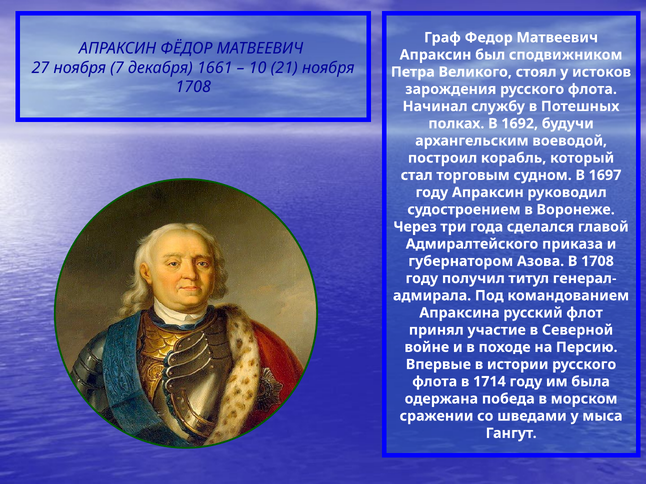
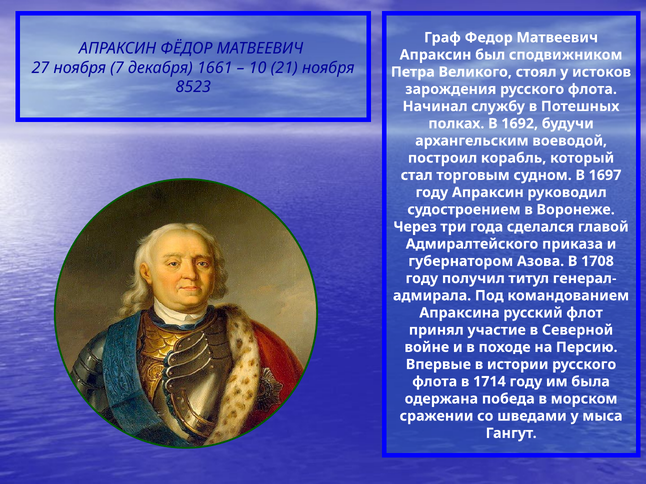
1708 at (193, 87): 1708 -> 8523
